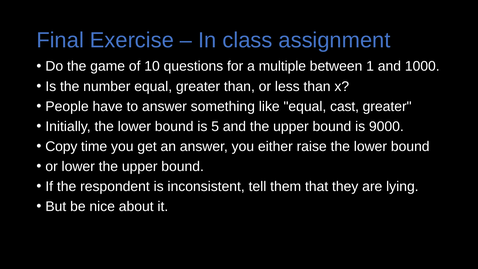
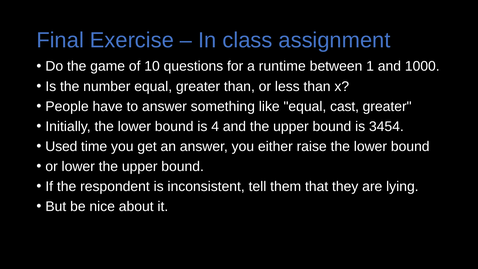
multiple: multiple -> runtime
5: 5 -> 4
9000: 9000 -> 3454
Copy: Copy -> Used
